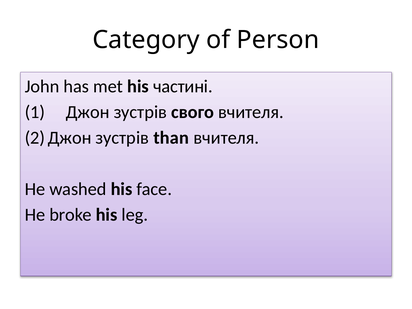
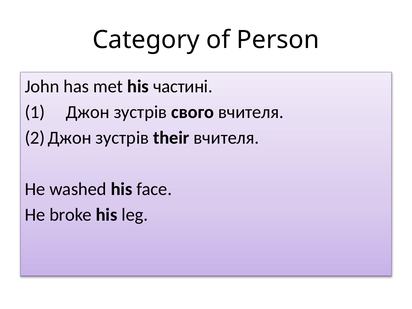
than: than -> their
